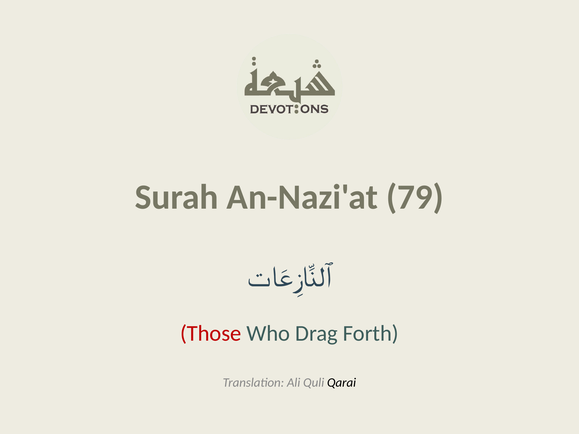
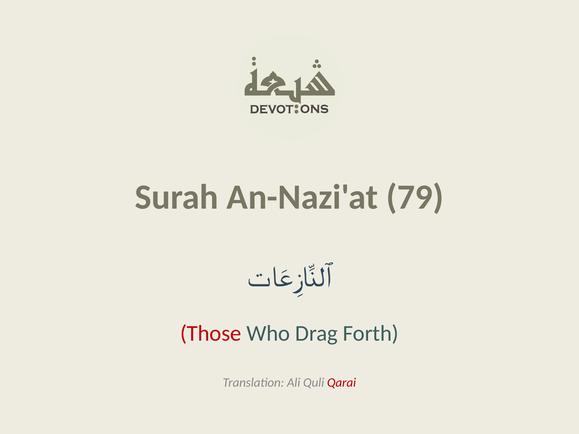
Qarai colour: black -> red
